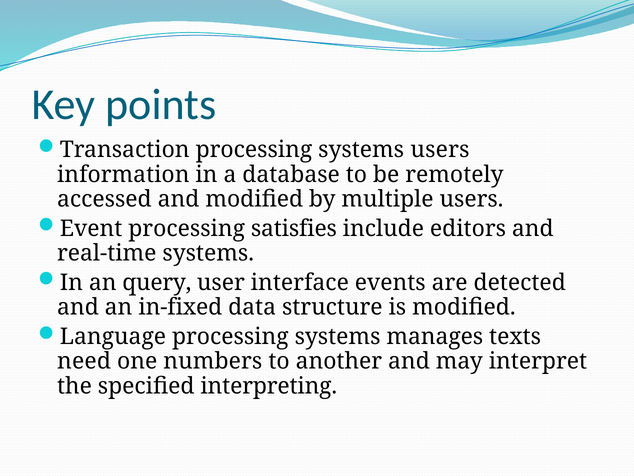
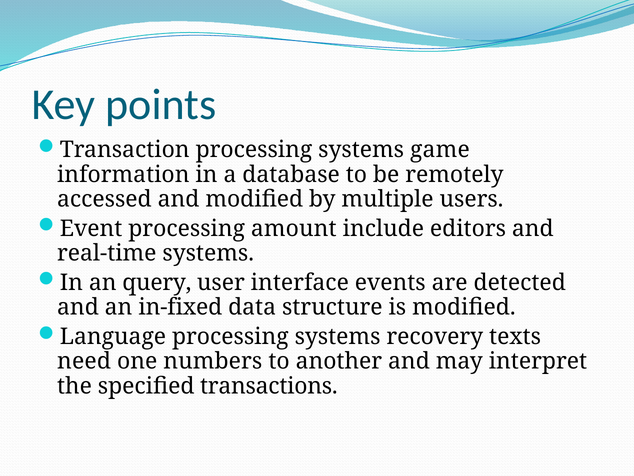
systems users: users -> game
satisfies: satisfies -> amount
manages: manages -> recovery
interpreting: interpreting -> transactions
